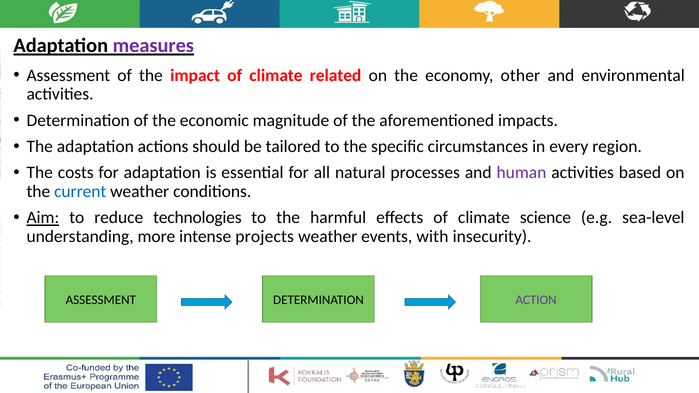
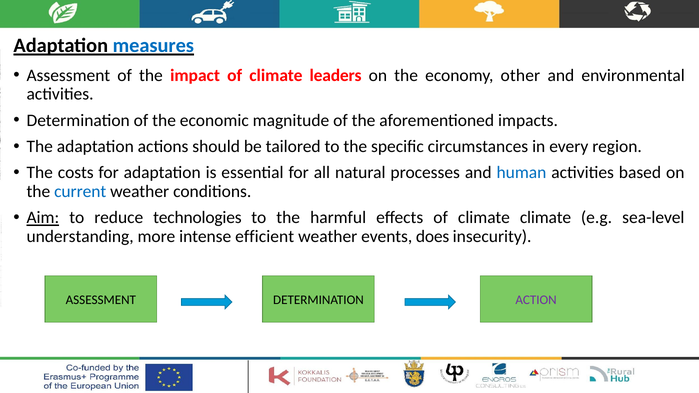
measures colour: purple -> blue
related: related -> leaders
human colour: purple -> blue
climate science: science -> climate
projects: projects -> efficient
with: with -> does
